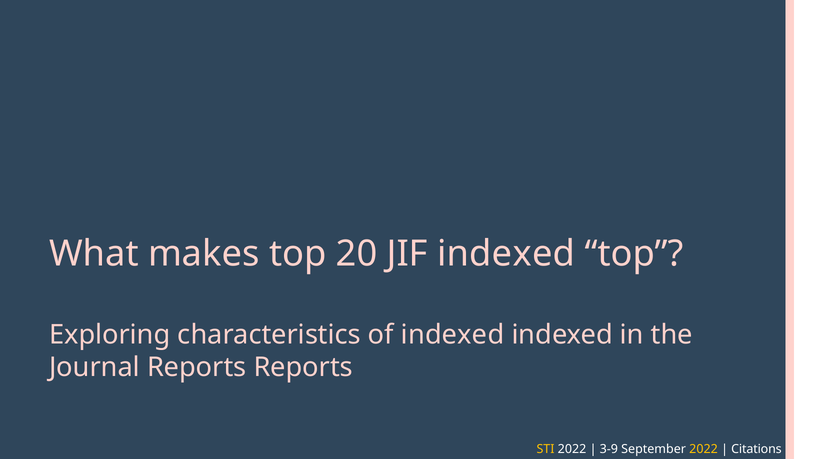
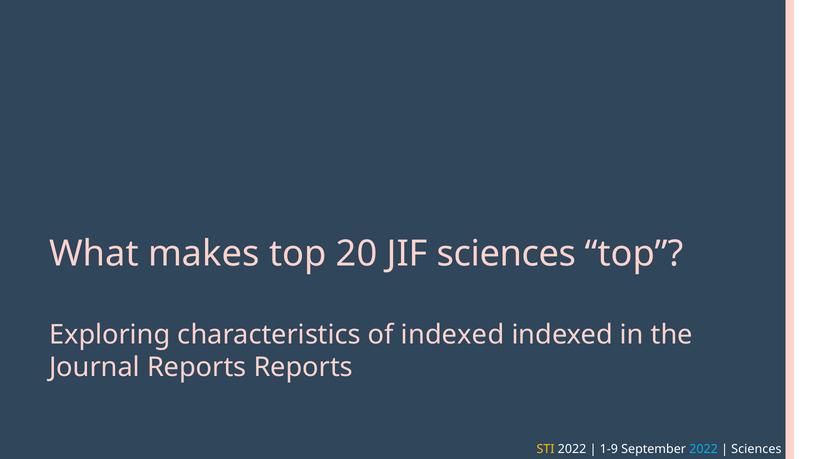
JIF indexed: indexed -> sciences
3-9: 3-9 -> 1-9
2022 at (704, 449) colour: yellow -> light blue
Citations at (756, 449): Citations -> Sciences
